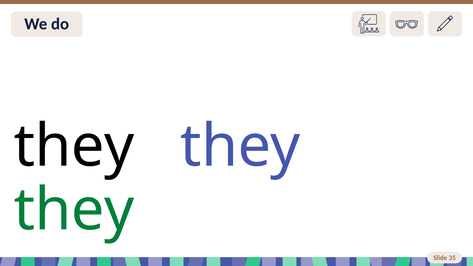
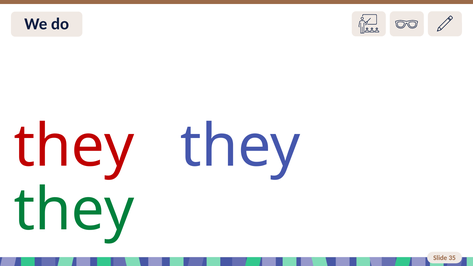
they at (74, 146) colour: black -> red
